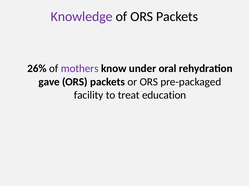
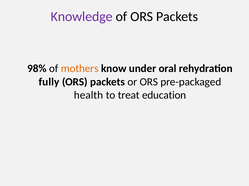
26%: 26% -> 98%
mothers colour: purple -> orange
gave: gave -> fully
facility: facility -> health
